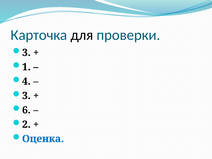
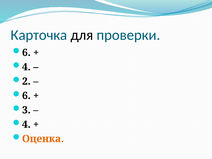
3 at (26, 53): 3 -> 6
1 at (26, 67): 1 -> 4
4: 4 -> 2
3 at (26, 96): 3 -> 6
6: 6 -> 3
2 at (26, 124): 2 -> 4
Оценка colour: blue -> orange
